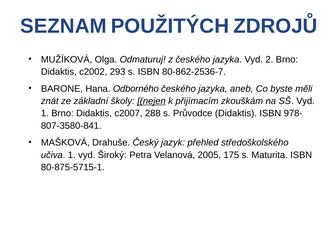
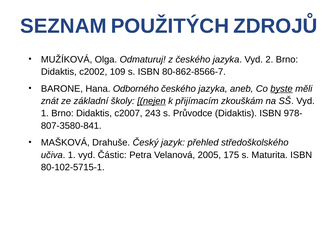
293: 293 -> 109
80-862-2536-7: 80-862-2536-7 -> 80-862-8566-7
byste underline: none -> present
288: 288 -> 243
Široký: Široký -> Částic
80-875-5715-1: 80-875-5715-1 -> 80-102-5715-1
